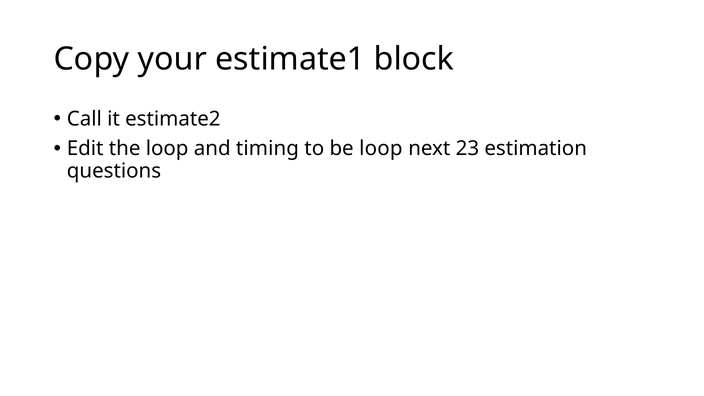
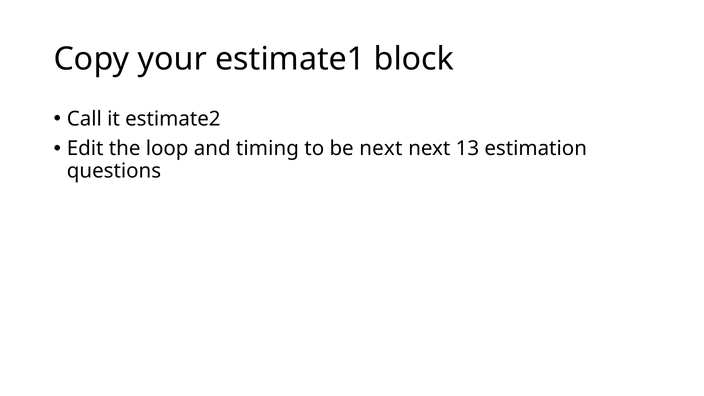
be loop: loop -> next
23: 23 -> 13
